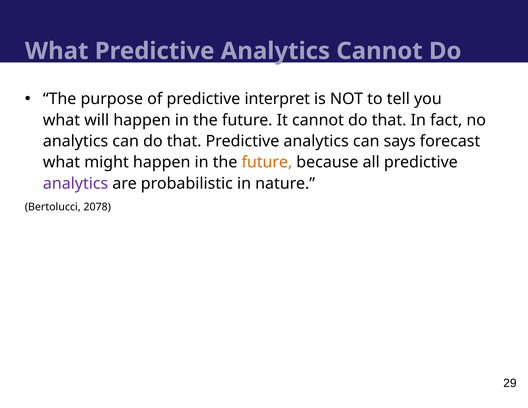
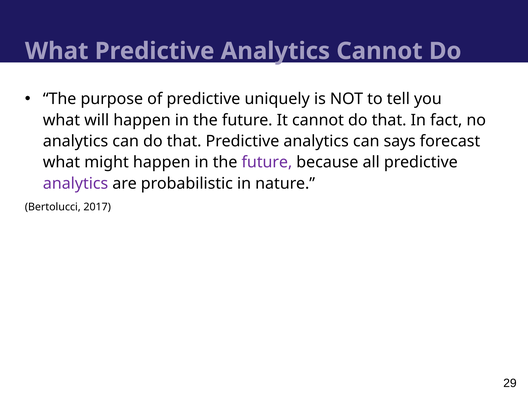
interpret: interpret -> uniquely
future at (267, 162) colour: orange -> purple
2078: 2078 -> 2017
